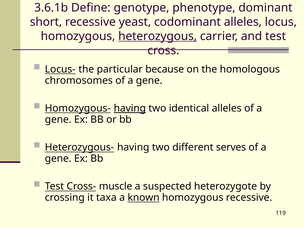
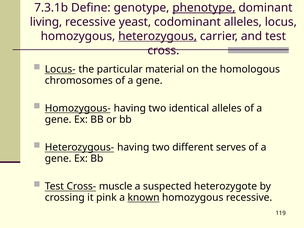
3.6.1b: 3.6.1b -> 7.3.1b
phenotype underline: none -> present
short: short -> living
because: because -> material
having at (130, 108) underline: present -> none
taxa: taxa -> pink
